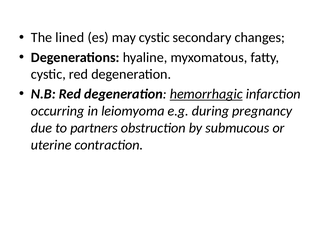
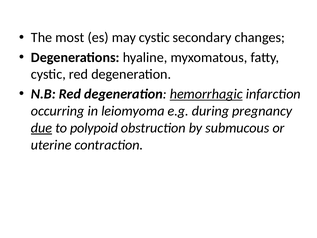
lined: lined -> most
due underline: none -> present
partners: partners -> polypoid
